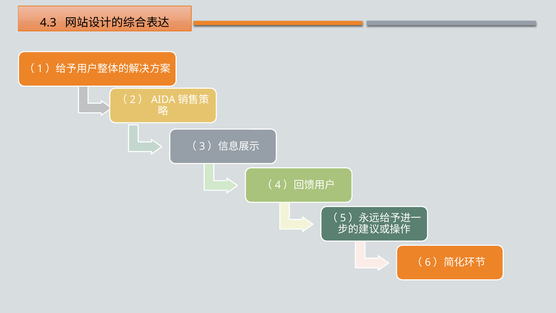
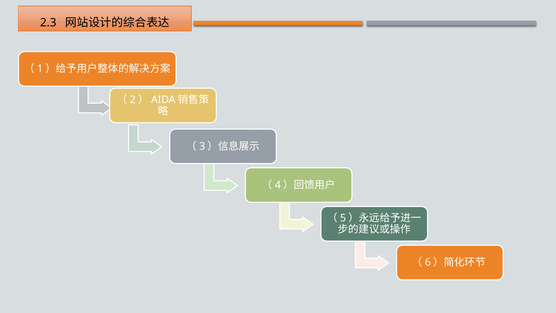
4.3: 4.3 -> 2.3
